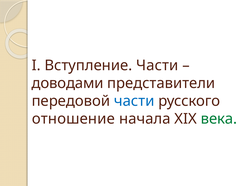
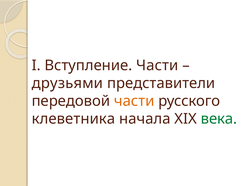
доводами: доводами -> друзьями
части at (134, 101) colour: blue -> orange
отношение: отношение -> клеветника
